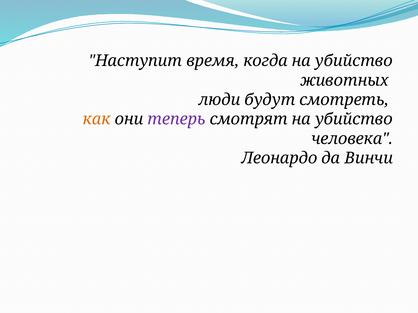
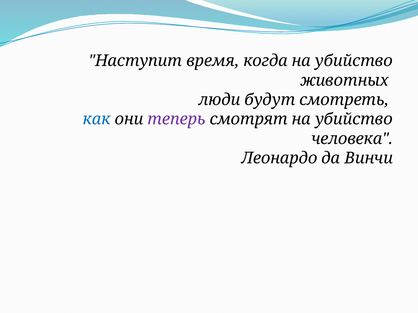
как colour: orange -> blue
